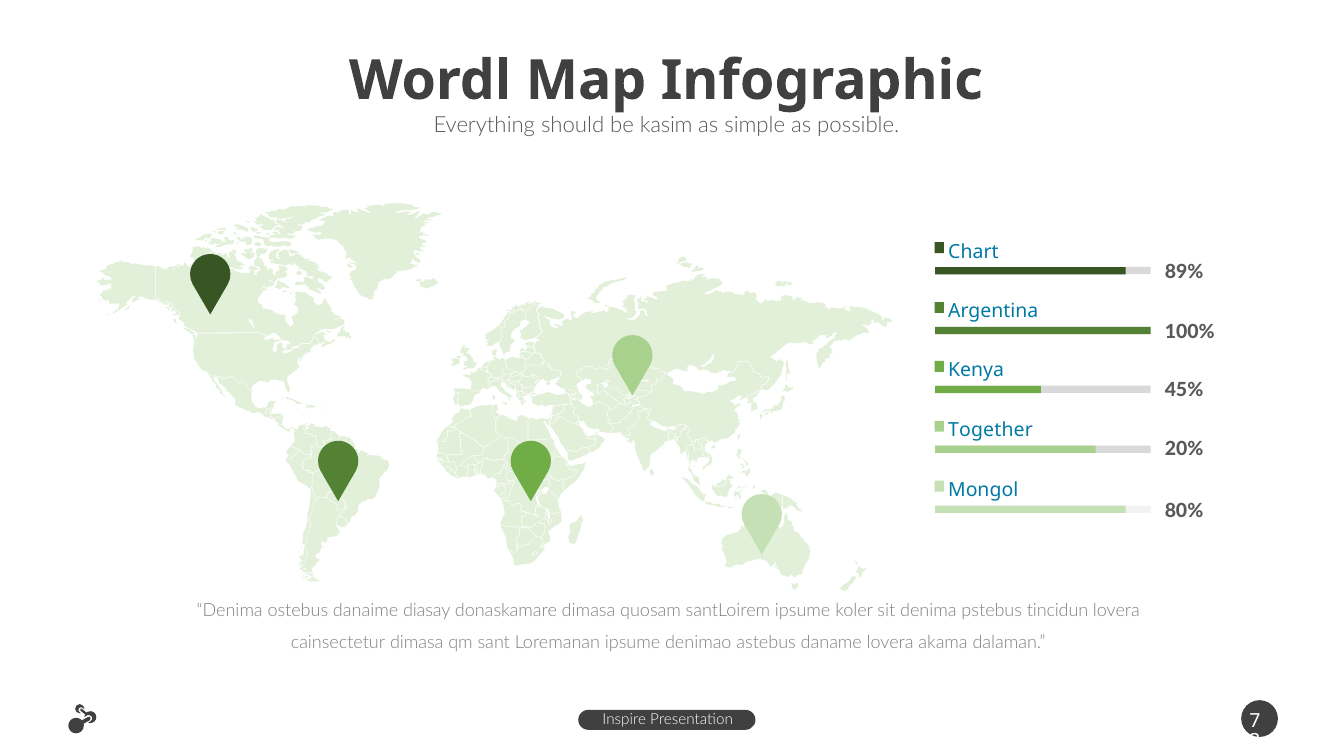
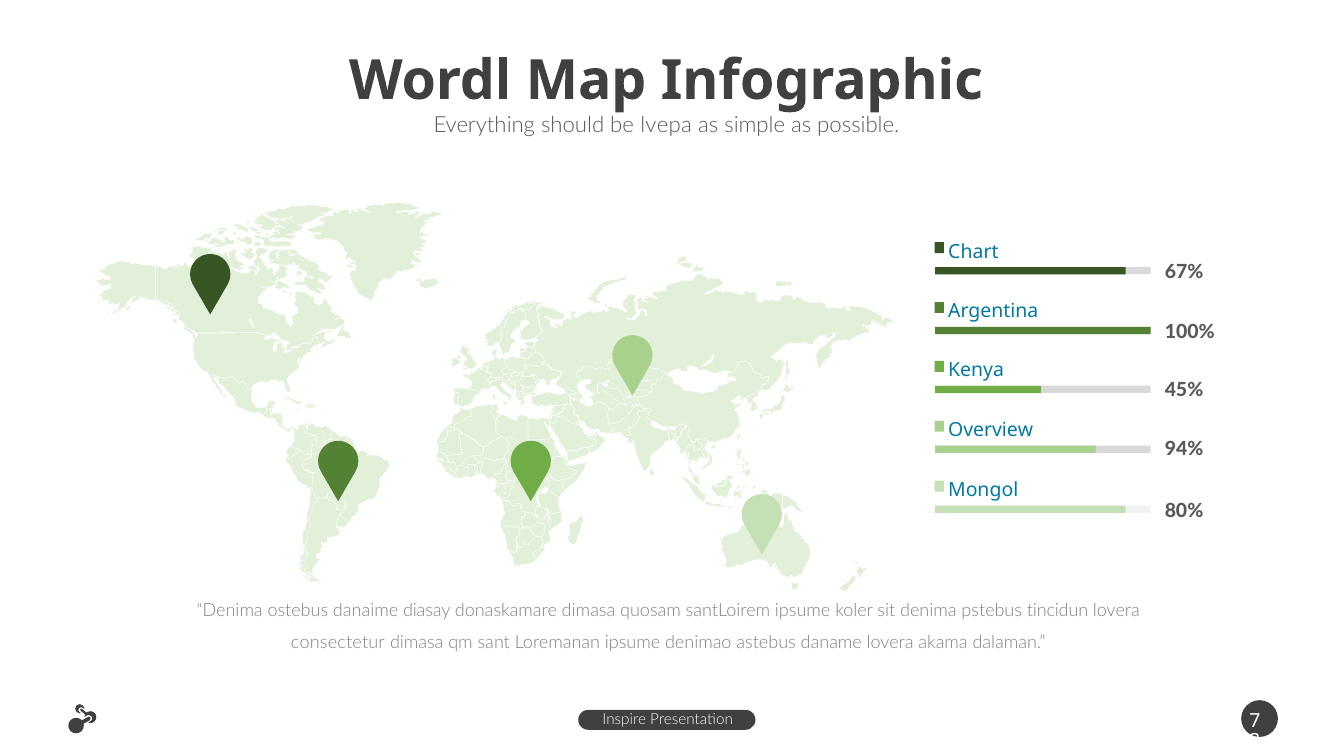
kasim: kasim -> lvepa
89%: 89% -> 67%
Together: Together -> Overview
20%: 20% -> 94%
cainsectetur: cainsectetur -> consectetur
